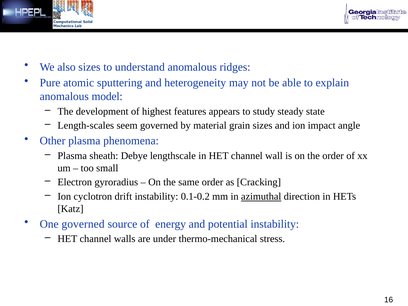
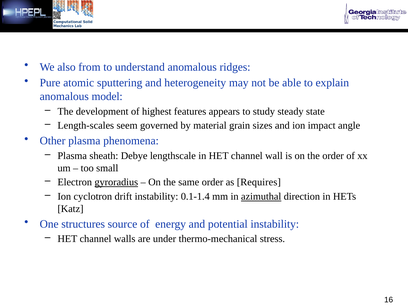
also sizes: sizes -> from
gyroradius underline: none -> present
Cracking: Cracking -> Requires
0.1-0.2: 0.1-0.2 -> 0.1-1.4
One governed: governed -> structures
